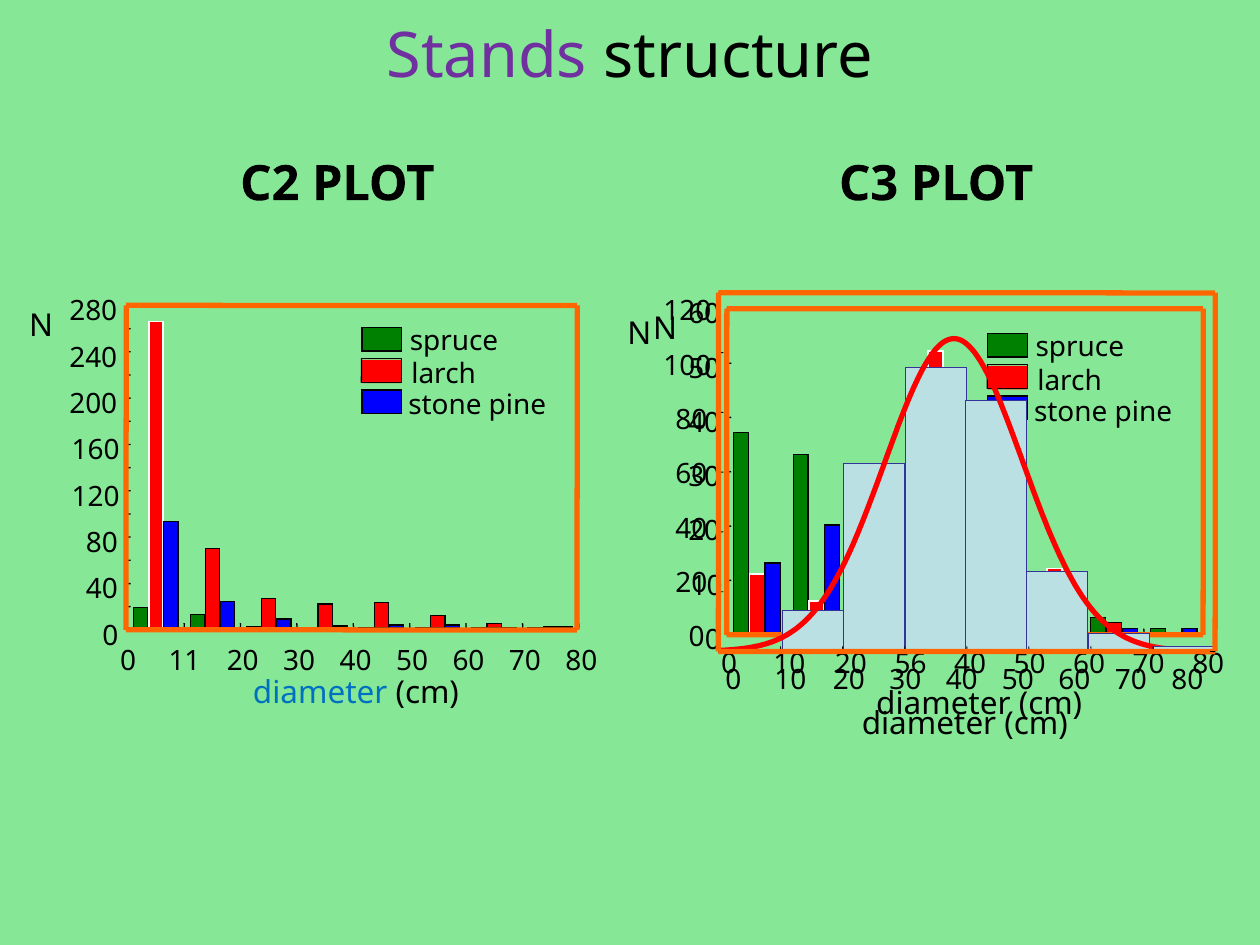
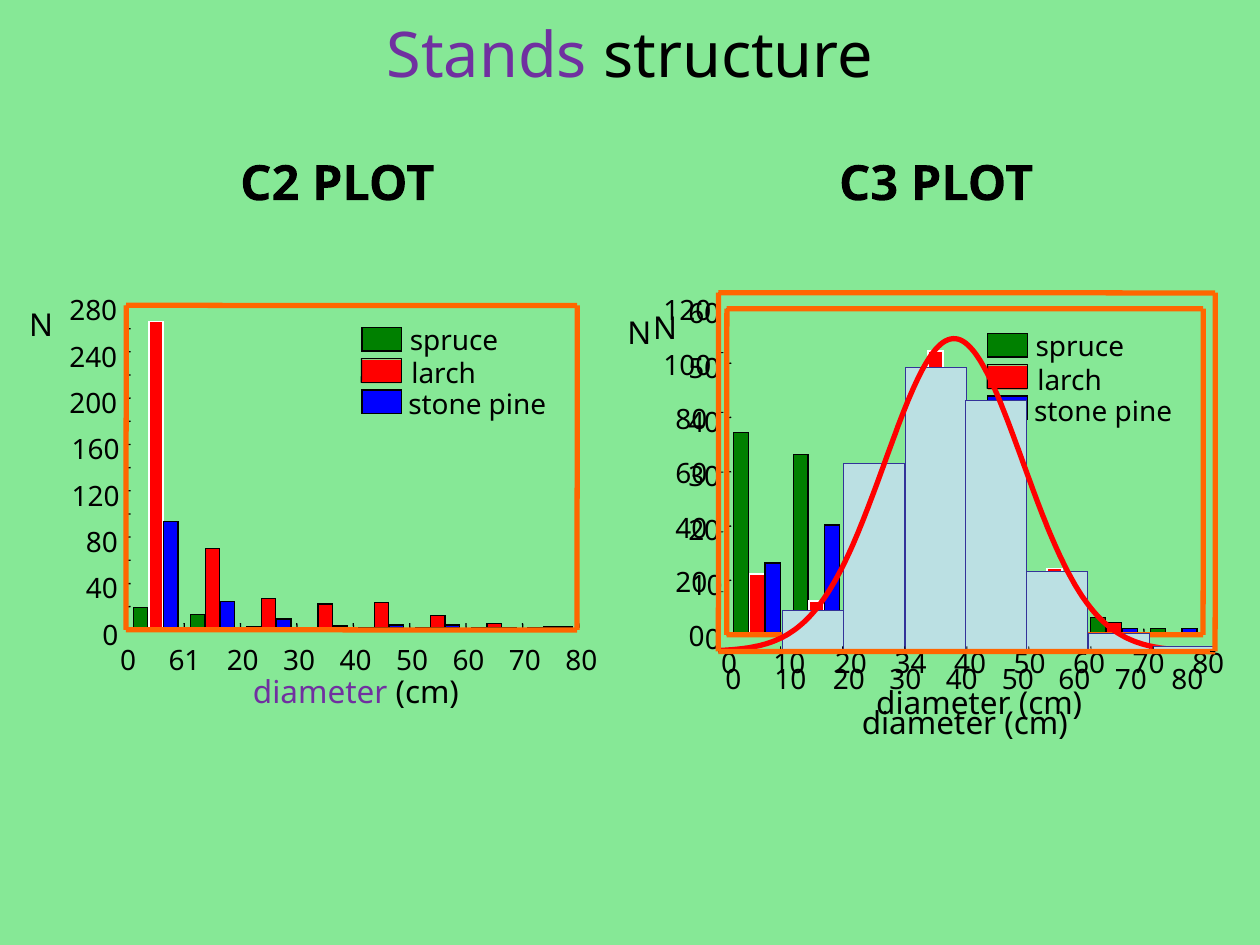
11: 11 -> 61
56: 56 -> 34
diameter at (320, 693) colour: blue -> purple
